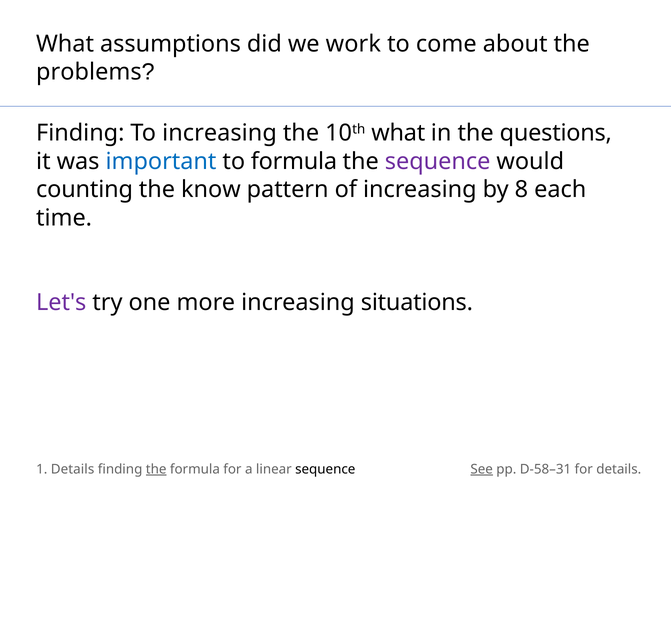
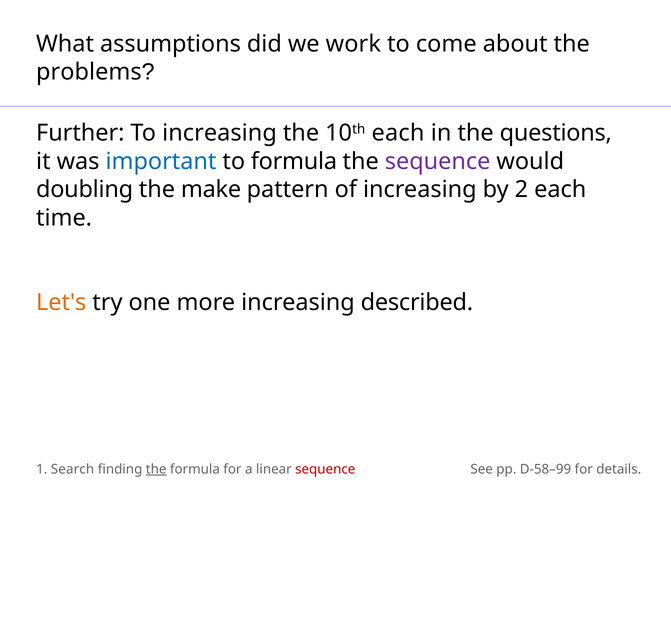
Finding at (80, 133): Finding -> Further
10th what: what -> each
counting: counting -> doubling
know: know -> make
8: 8 -> 2
Let's colour: purple -> orange
situations: situations -> described
1 Details: Details -> Search
sequence at (325, 469) colour: black -> red
See underline: present -> none
D-58–31: D-58–31 -> D-58–99
